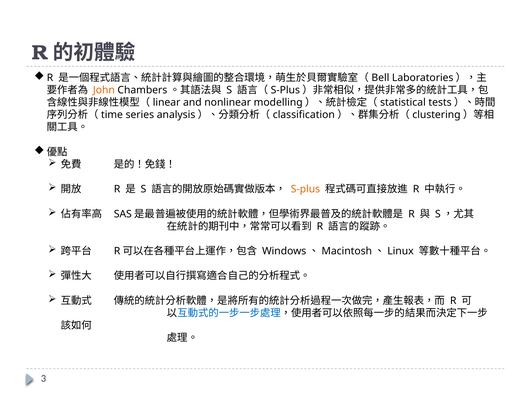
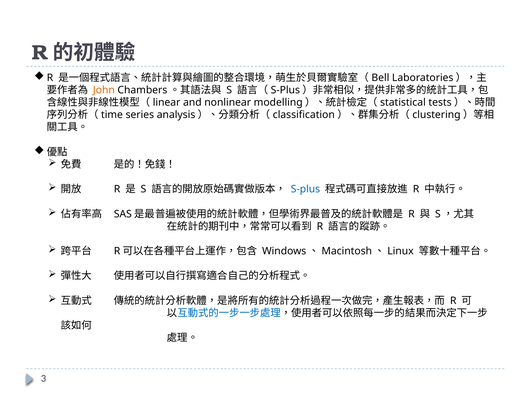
S-plus colour: orange -> blue
